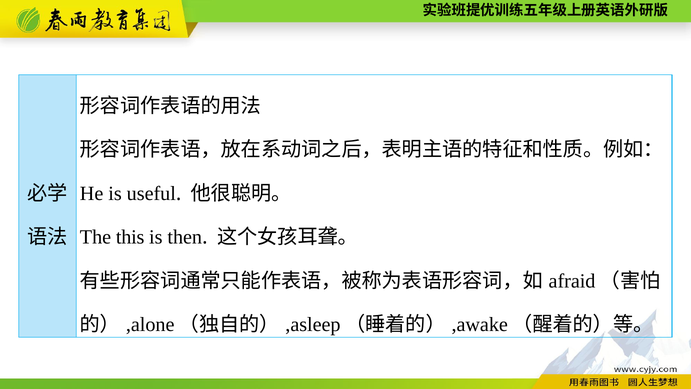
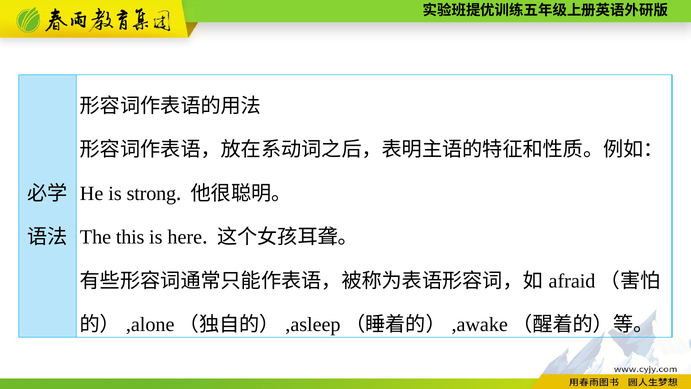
useful: useful -> strong
then: then -> here
